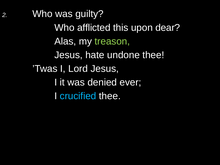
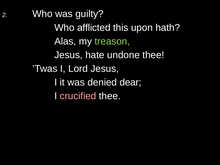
dear: dear -> hath
ever: ever -> dear
crucified colour: light blue -> pink
